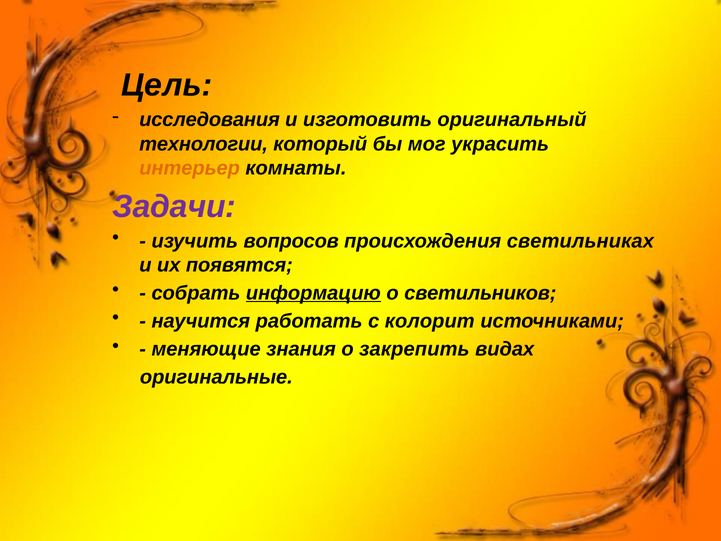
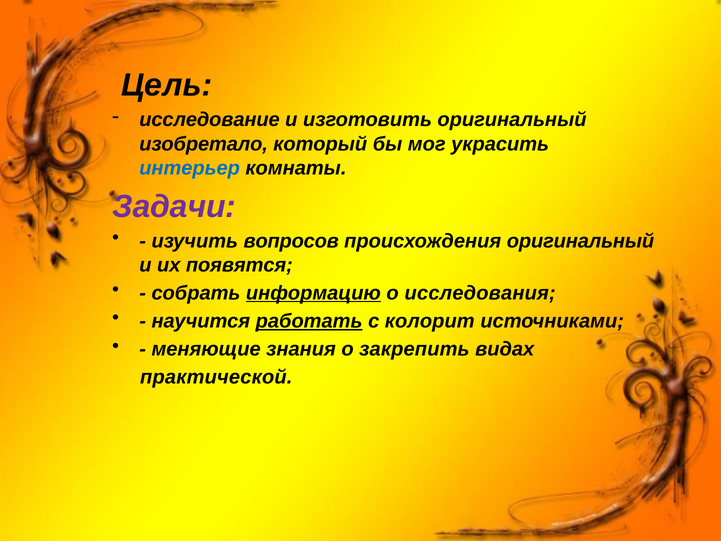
исследования: исследования -> исследование
технологии: технологии -> изобретало
интерьер colour: orange -> blue
происхождения светильниках: светильниках -> оригинальный
светильников: светильников -> исследования
работать underline: none -> present
оригинальные: оригинальные -> практической
